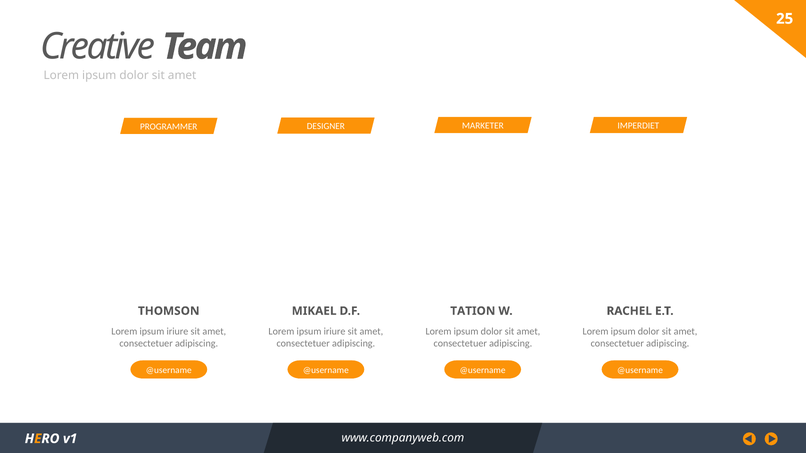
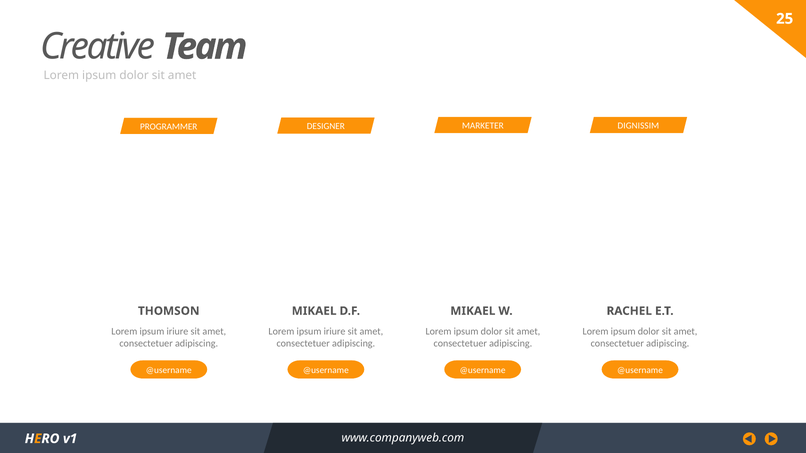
IMPERDIET: IMPERDIET -> DIGNISSIM
TATION at (473, 311): TATION -> MIKAEL
